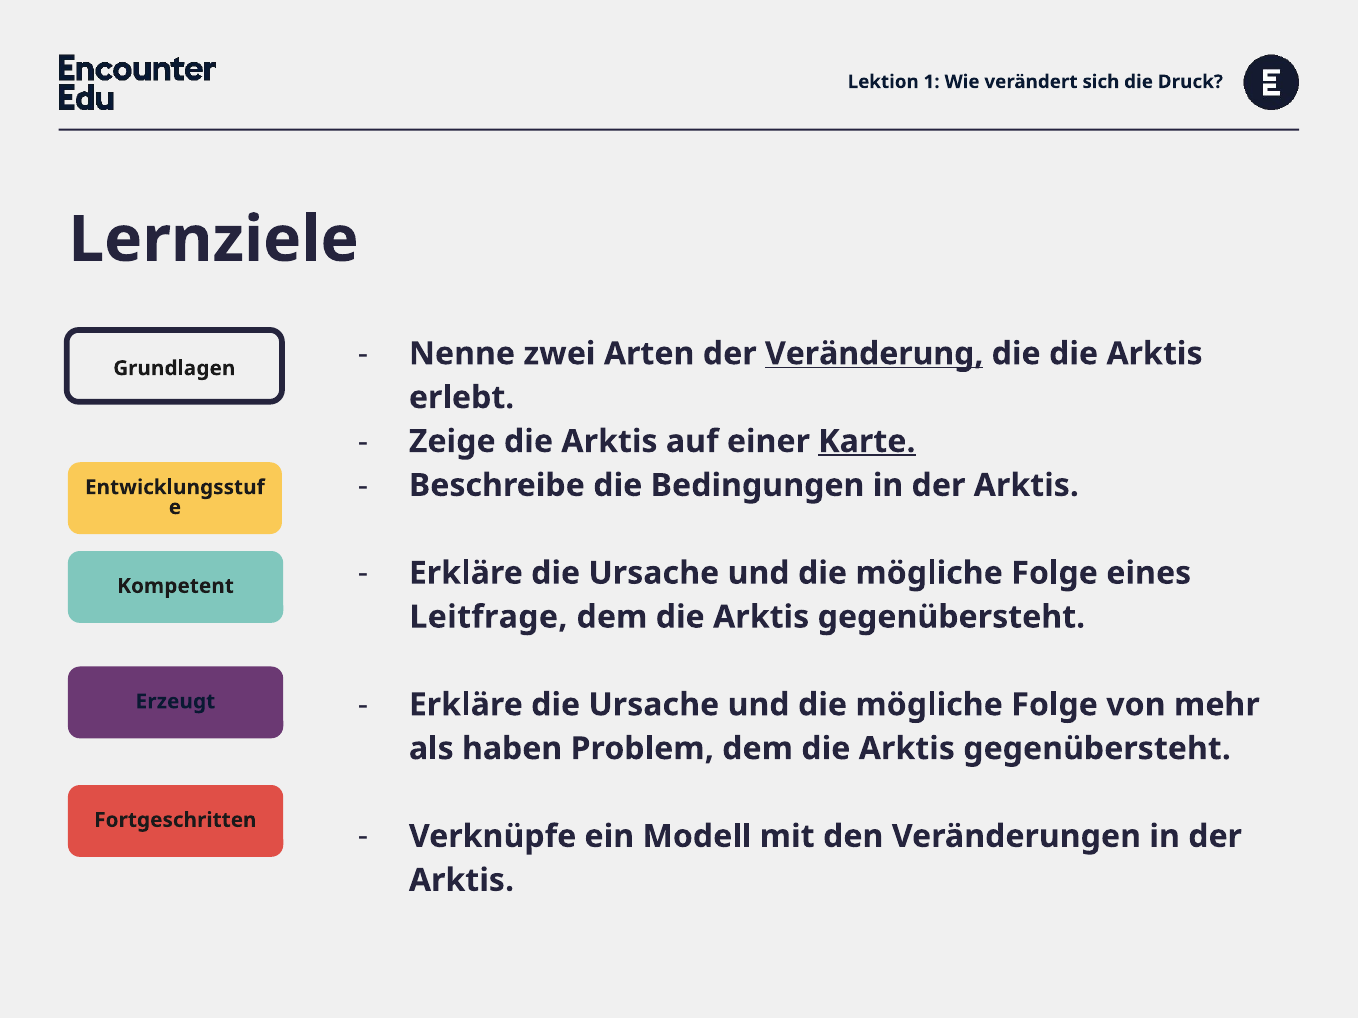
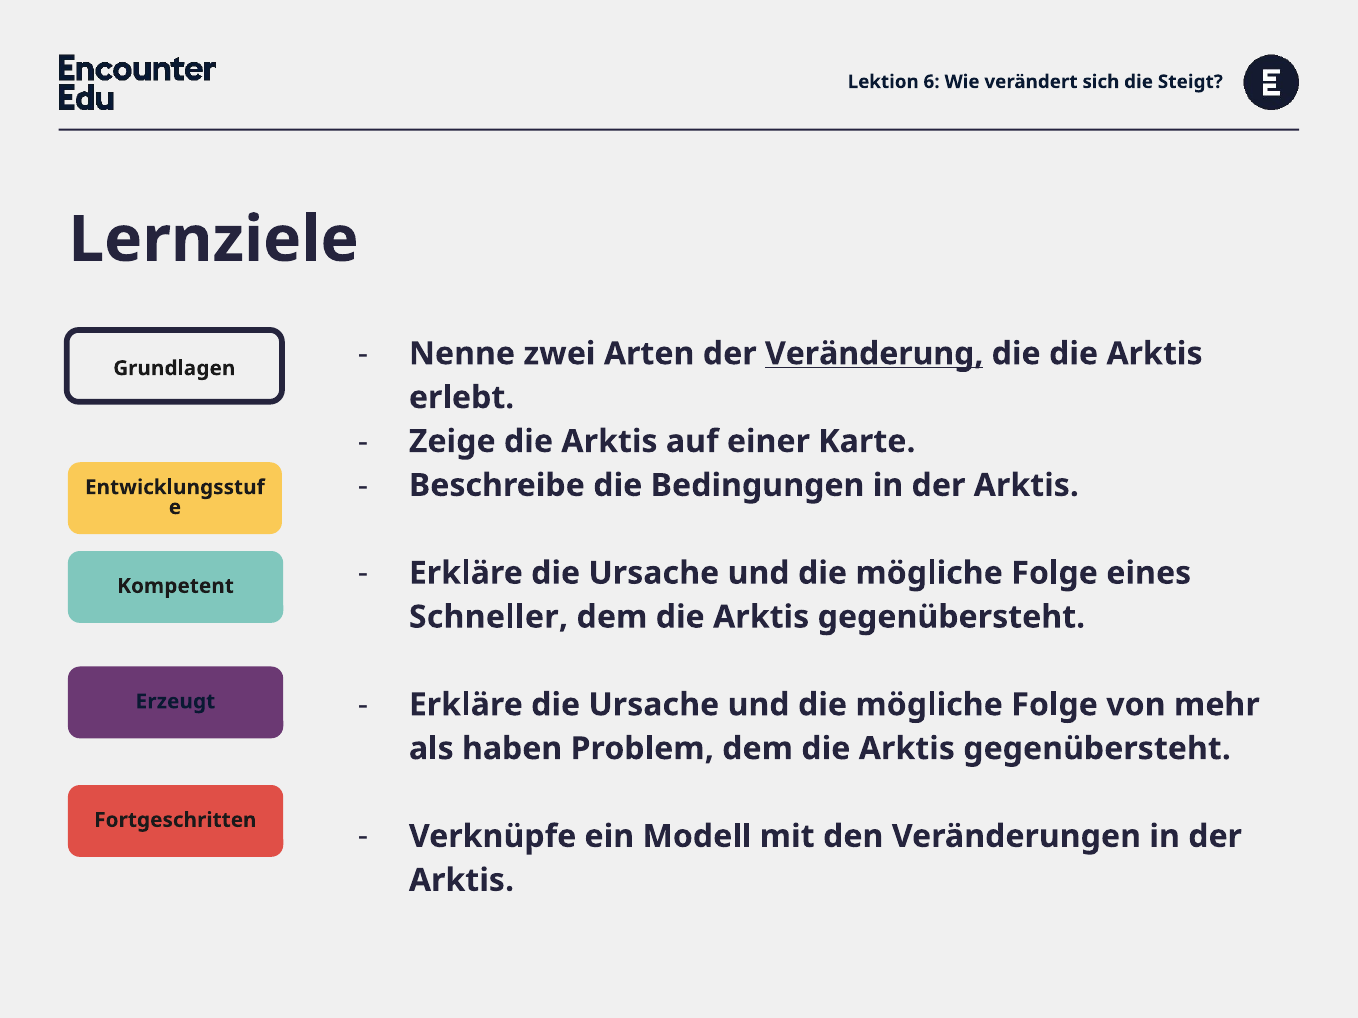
1: 1 -> 6
Druck: Druck -> Steigt
Karte underline: present -> none
Leitfrage: Leitfrage -> Schneller
